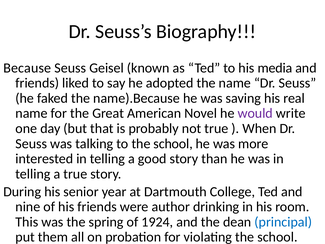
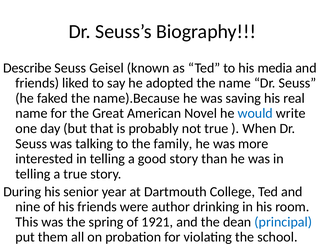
Because: Because -> Describe
would colour: purple -> blue
to the school: school -> family
1924: 1924 -> 1921
